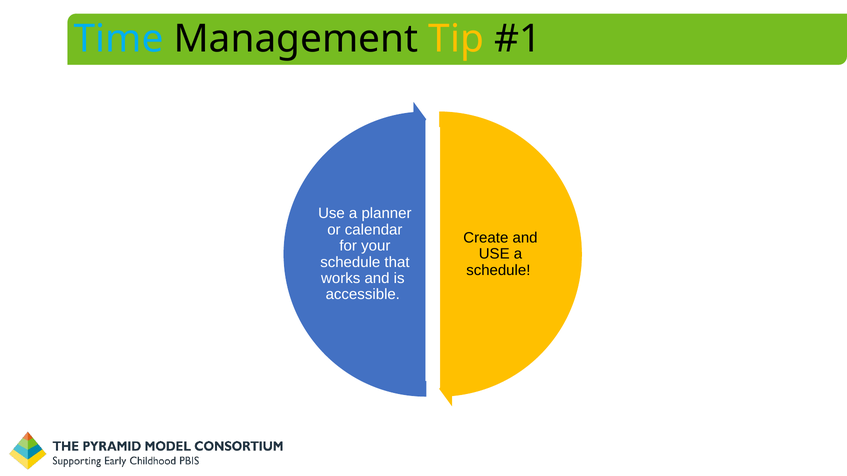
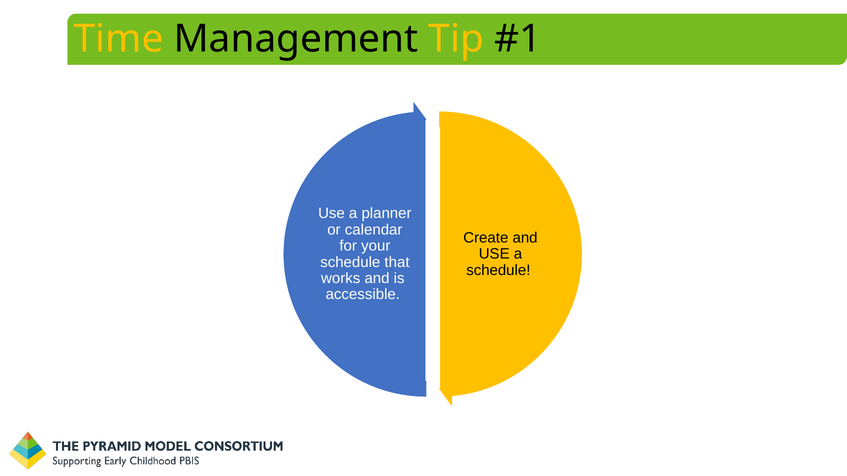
Time colour: light blue -> yellow
